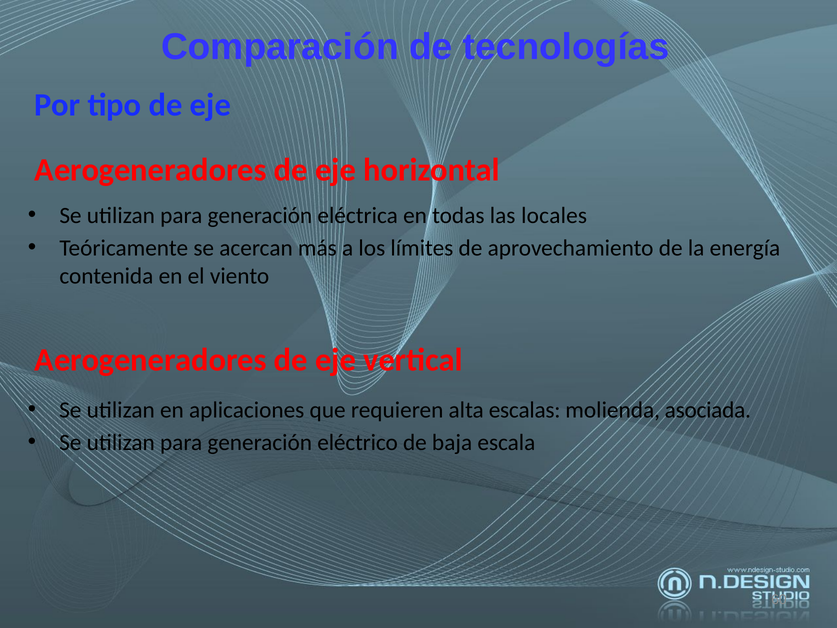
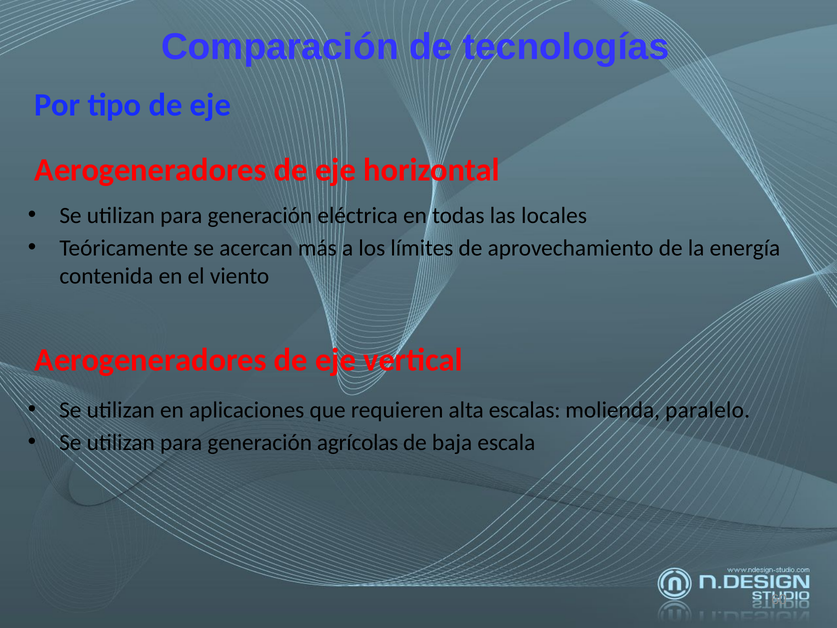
asociada: asociada -> paralelo
eléctrico: eléctrico -> agrícolas
